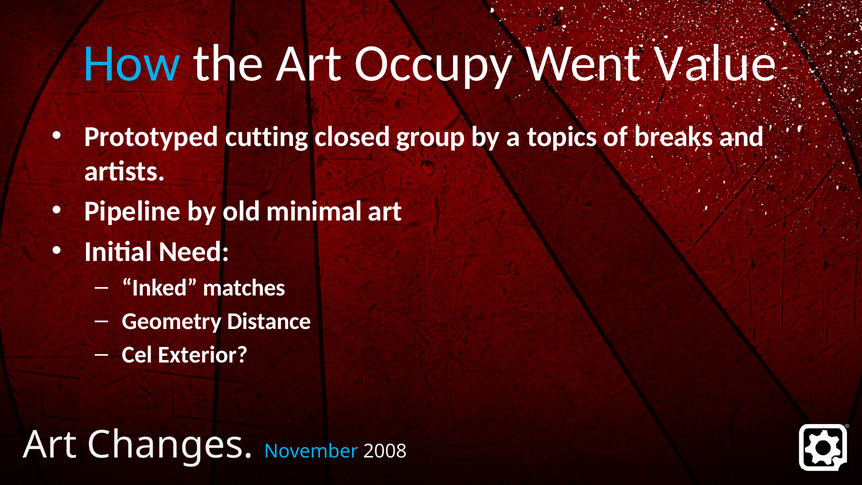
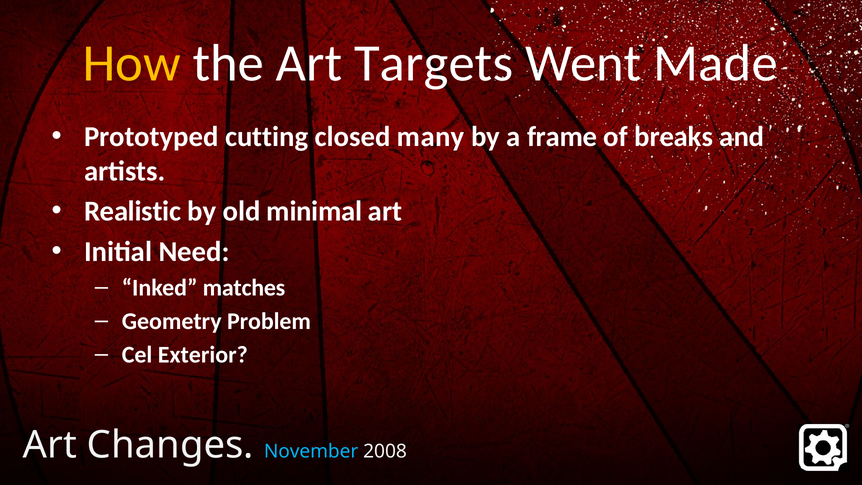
How colour: light blue -> yellow
Occupy: Occupy -> Targets
Value: Value -> Made
group: group -> many
topics: topics -> frame
Pipeline: Pipeline -> Realistic
Distance: Distance -> Problem
